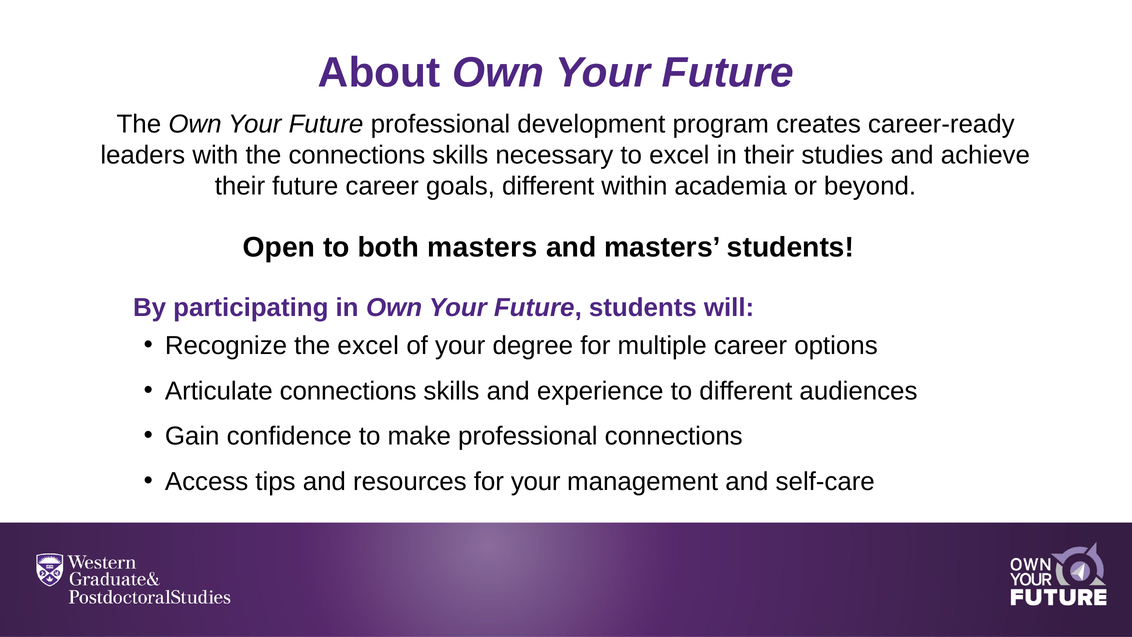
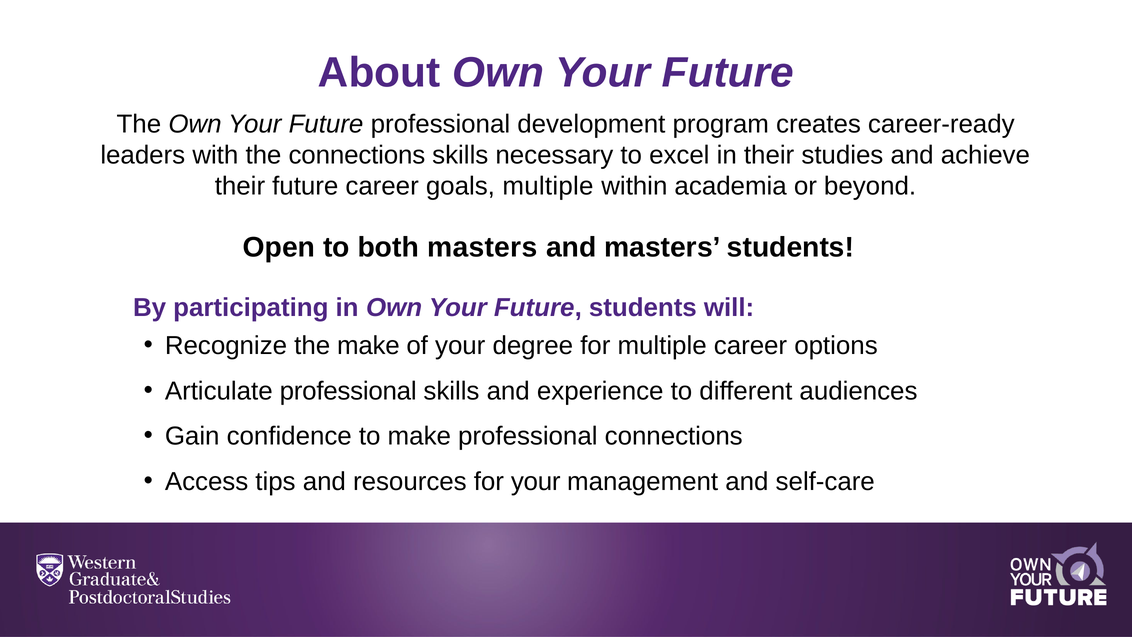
goals different: different -> multiple
the excel: excel -> make
Articulate connections: connections -> professional
